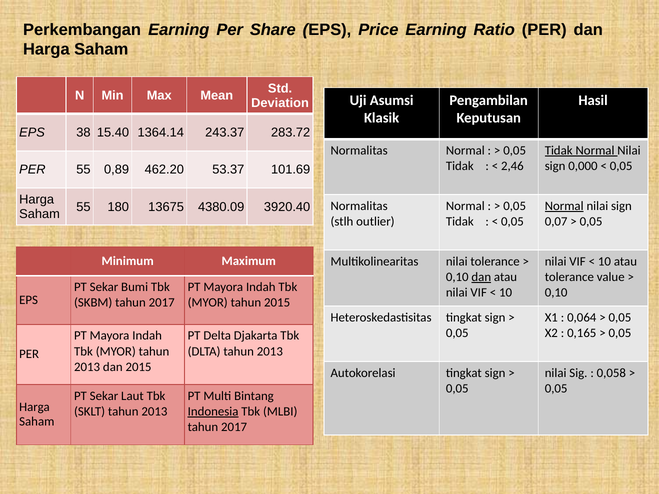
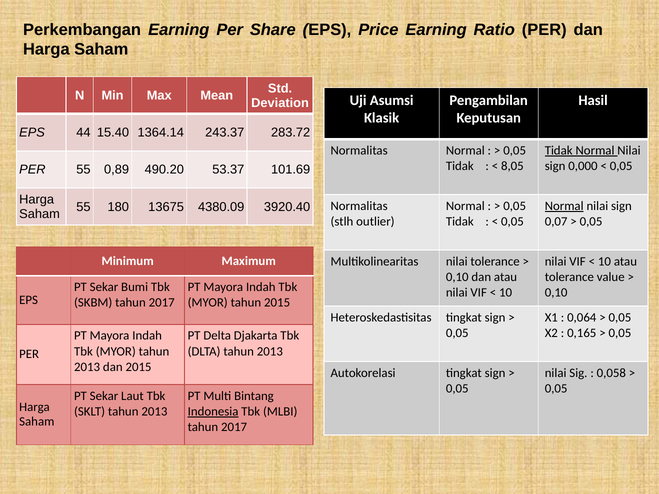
38: 38 -> 44
2,46: 2,46 -> 8,05
462.20: 462.20 -> 490.20
dan at (481, 277) underline: present -> none
